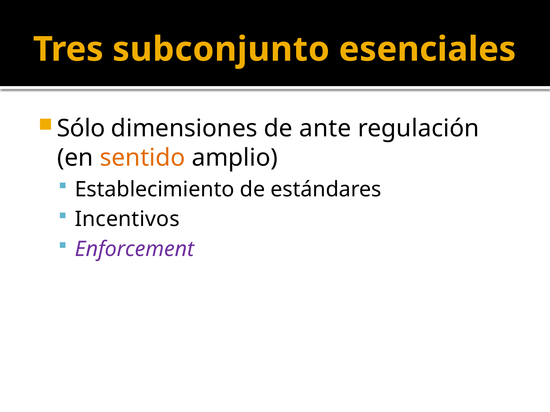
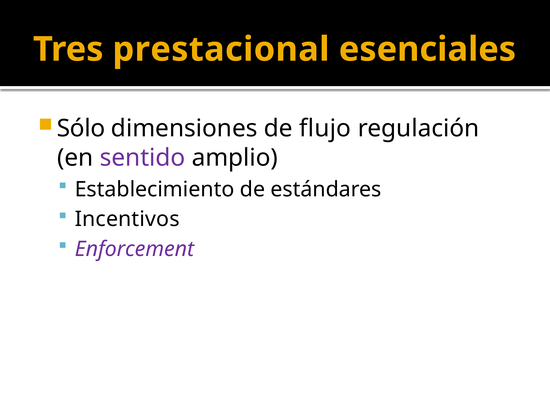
subconjunto: subconjunto -> prestacional
ante: ante -> flujo
sentido colour: orange -> purple
